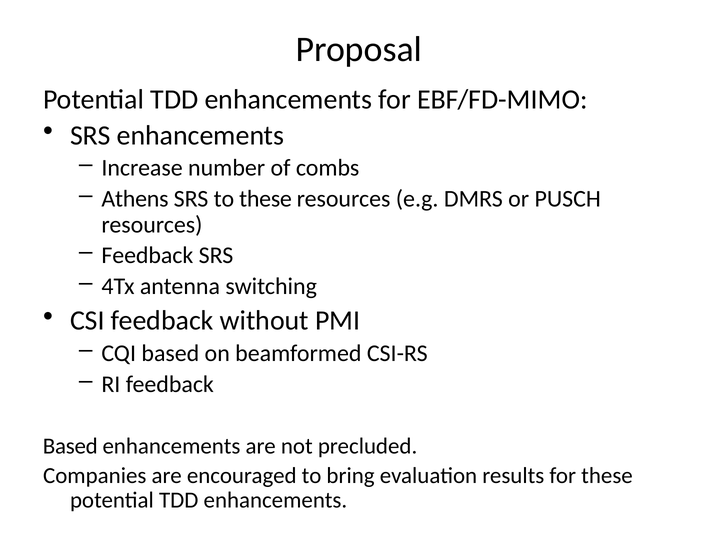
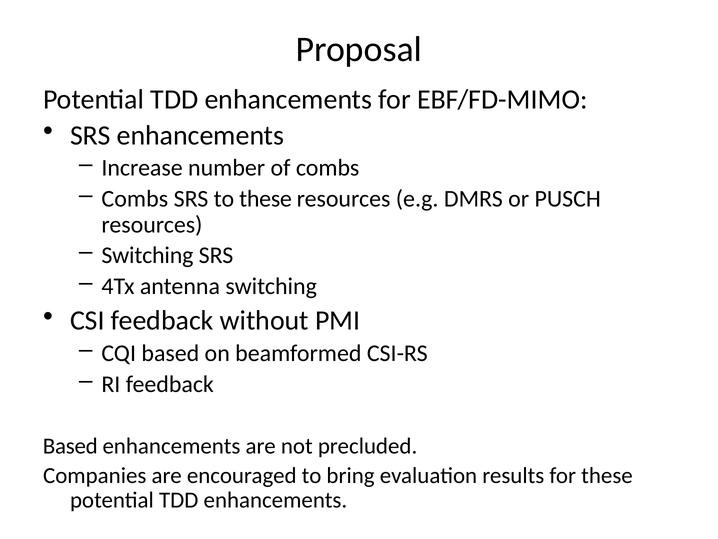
Athens at (135, 199): Athens -> Combs
Feedback at (147, 255): Feedback -> Switching
